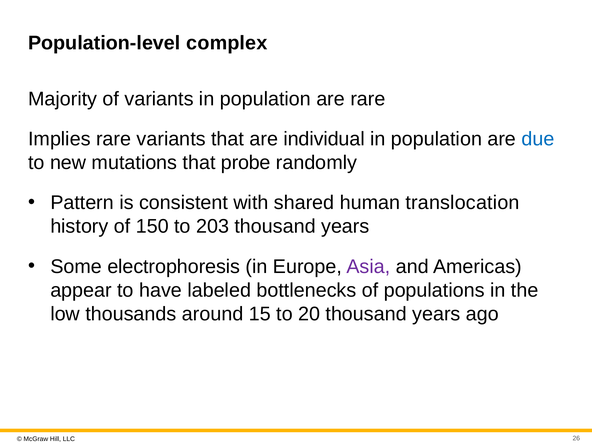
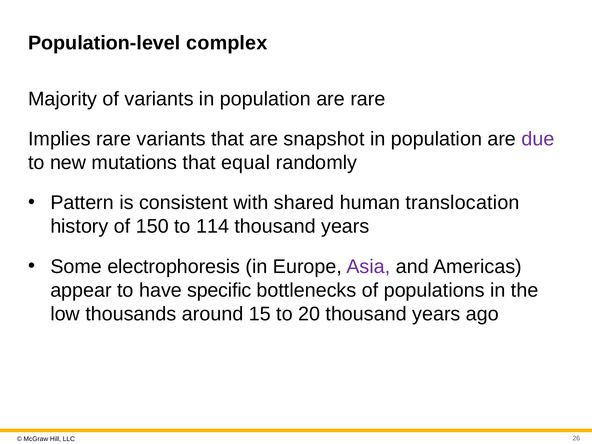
individual: individual -> snapshot
due colour: blue -> purple
probe: probe -> equal
203: 203 -> 114
labeled: labeled -> specific
